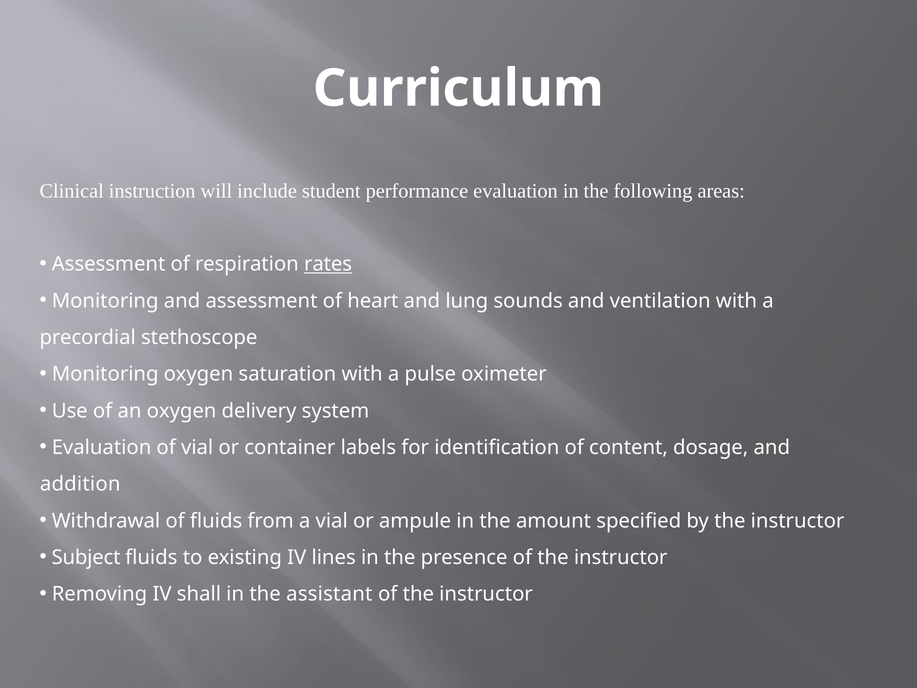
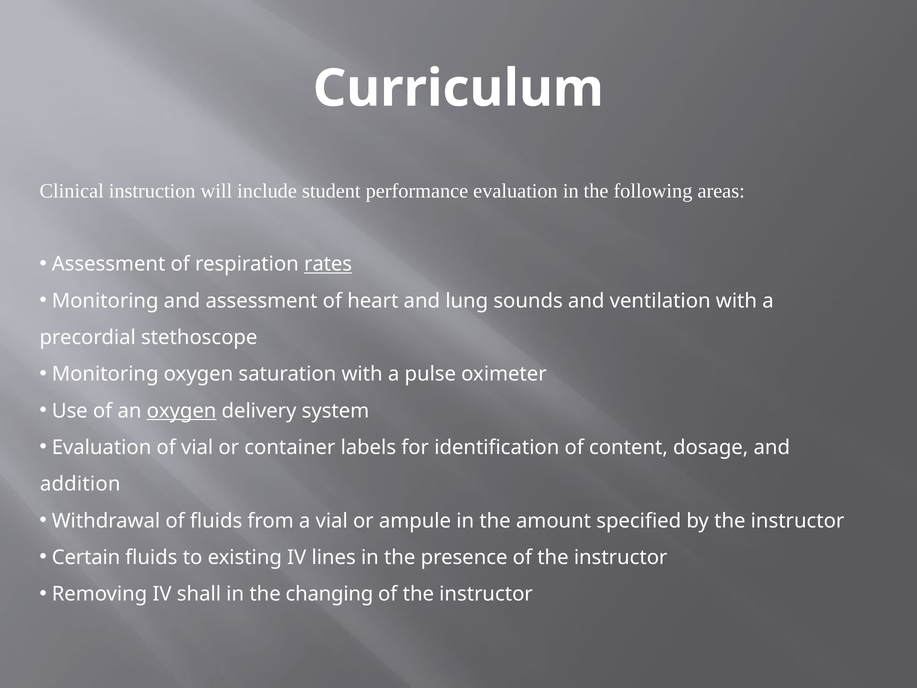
oxygen at (182, 411) underline: none -> present
Subject: Subject -> Certain
assistant: assistant -> changing
